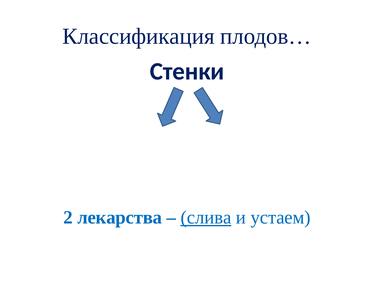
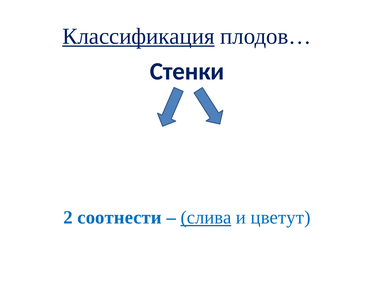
Классификация underline: none -> present
лекарства: лекарства -> соотнести
устаем: устаем -> цветут
